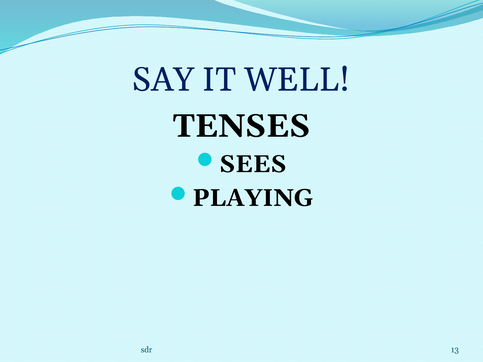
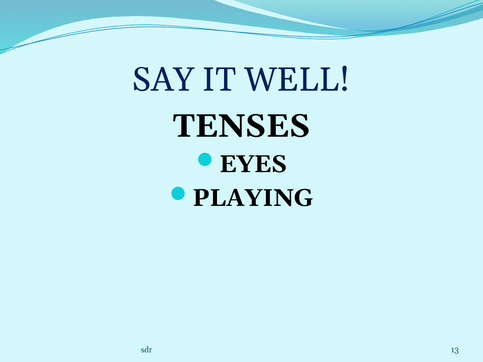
SEES: SEES -> EYES
